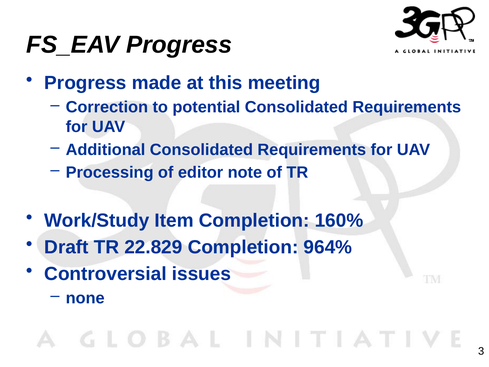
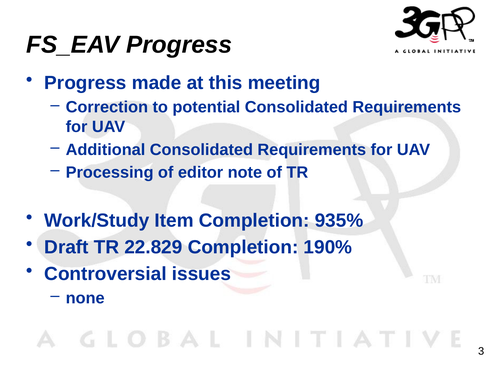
160%: 160% -> 935%
964%: 964% -> 190%
